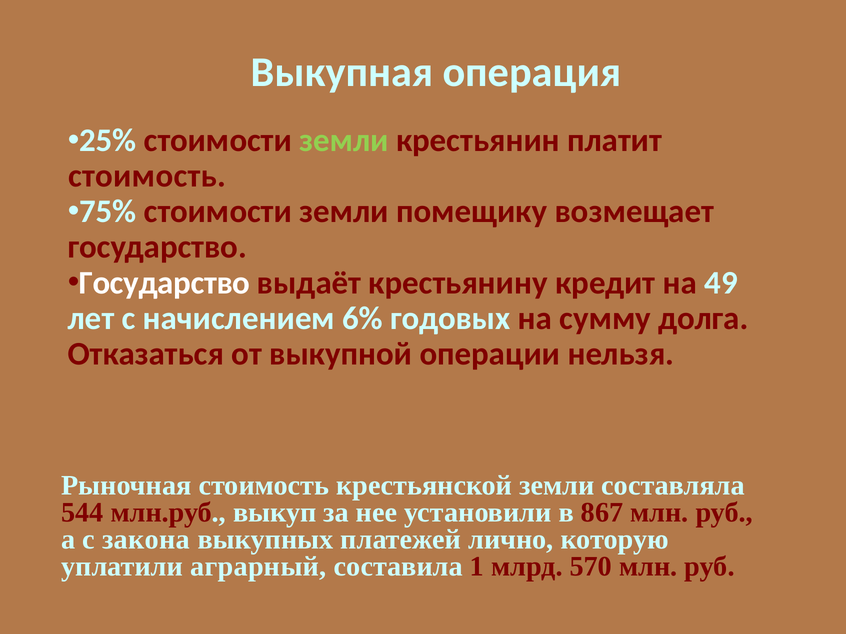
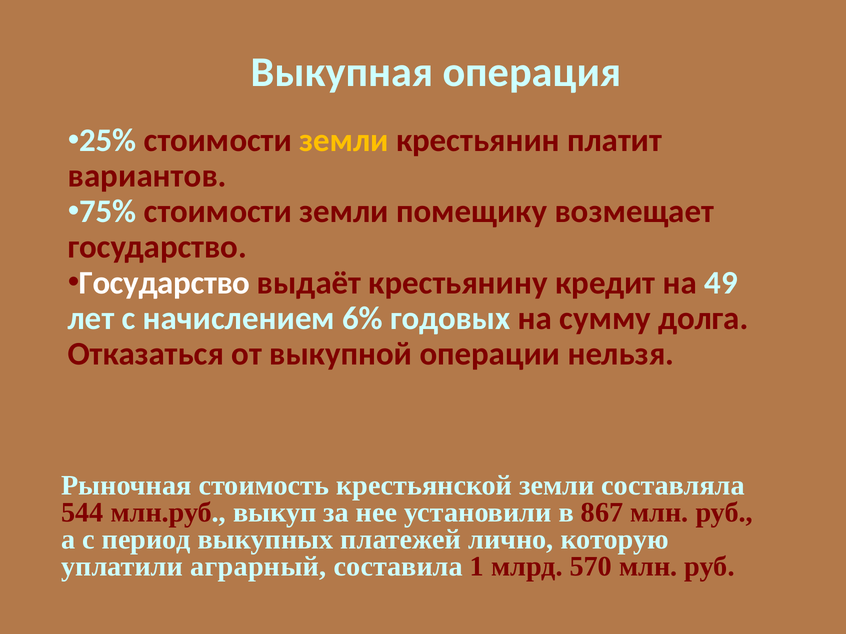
земли at (344, 141) colour: light green -> yellow
стоимость at (147, 176): стоимость -> вариантов
закона: закона -> период
